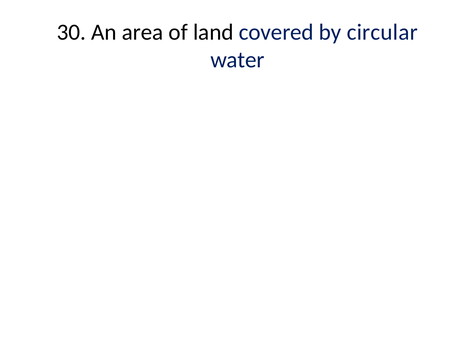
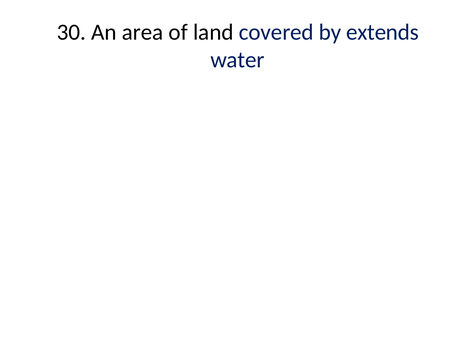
circular: circular -> extends
